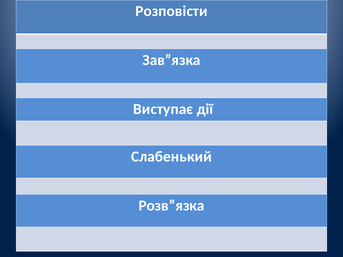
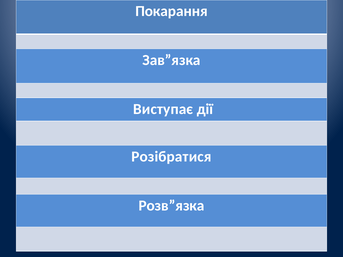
Розповісти: Розповісти -> Покарання
Слабенький: Слабенький -> Розібратися
